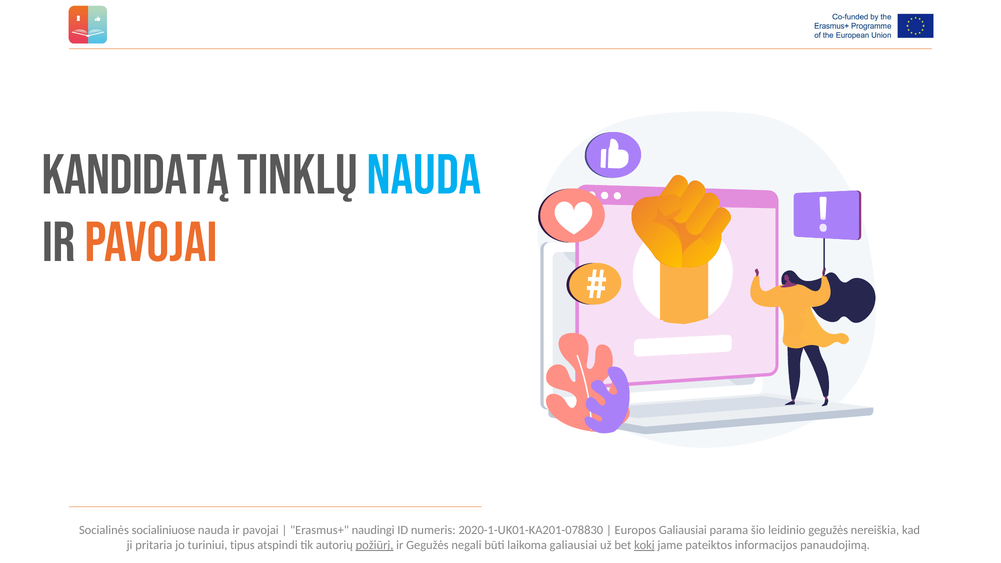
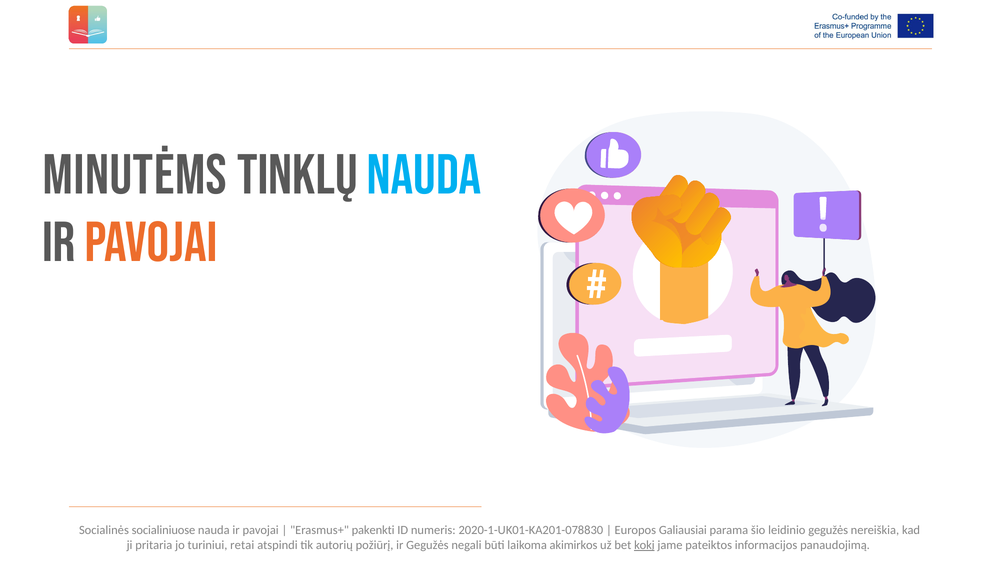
Kandidatą: Kandidatą -> Minutėms
naudingi: naudingi -> pakenkti
tipus: tipus -> retai
požiūrį underline: present -> none
laikoma galiausiai: galiausiai -> akimirkos
